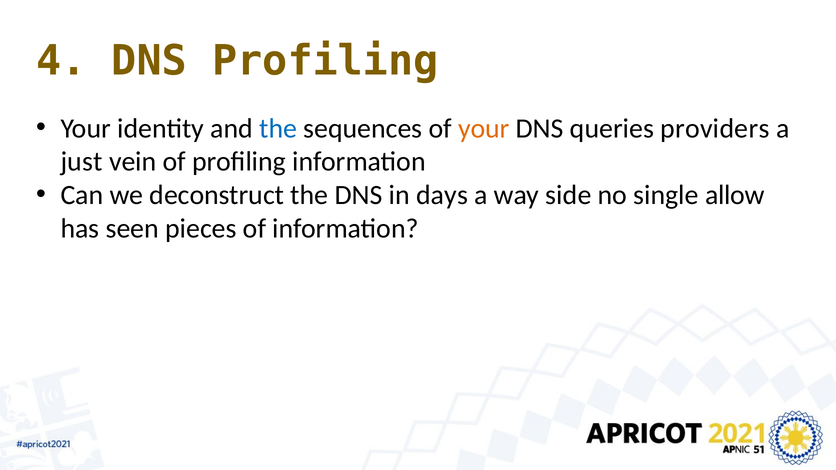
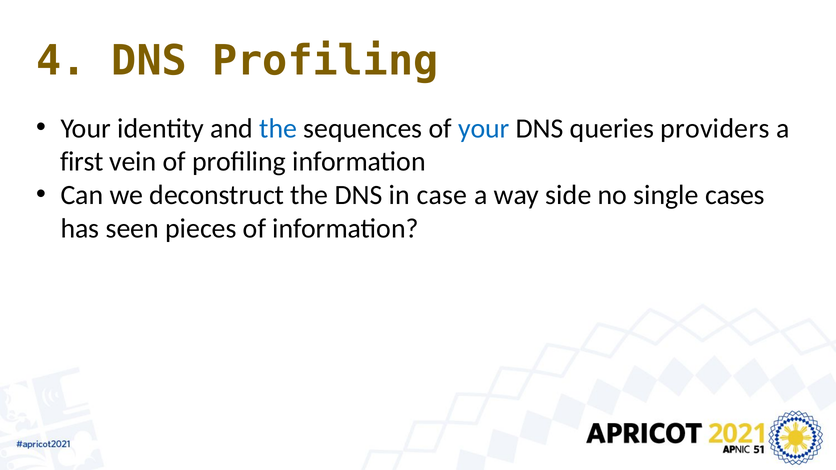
your at (484, 128) colour: orange -> blue
just: just -> first
days: days -> case
allow: allow -> cases
